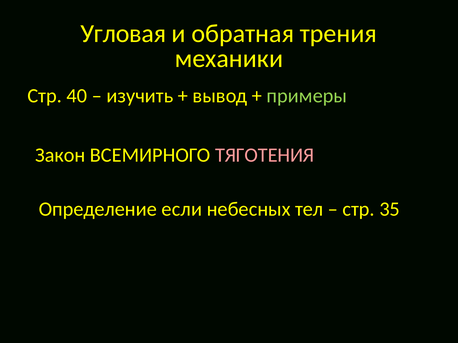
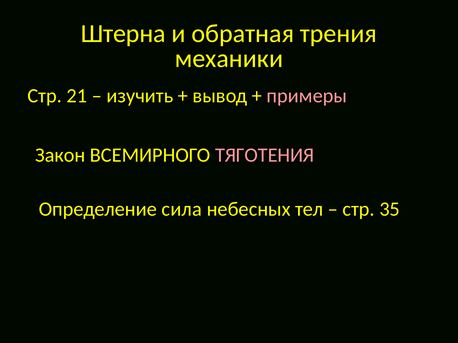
Угловая: Угловая -> Штерна
40: 40 -> 21
примеры colour: light green -> pink
если: если -> сила
